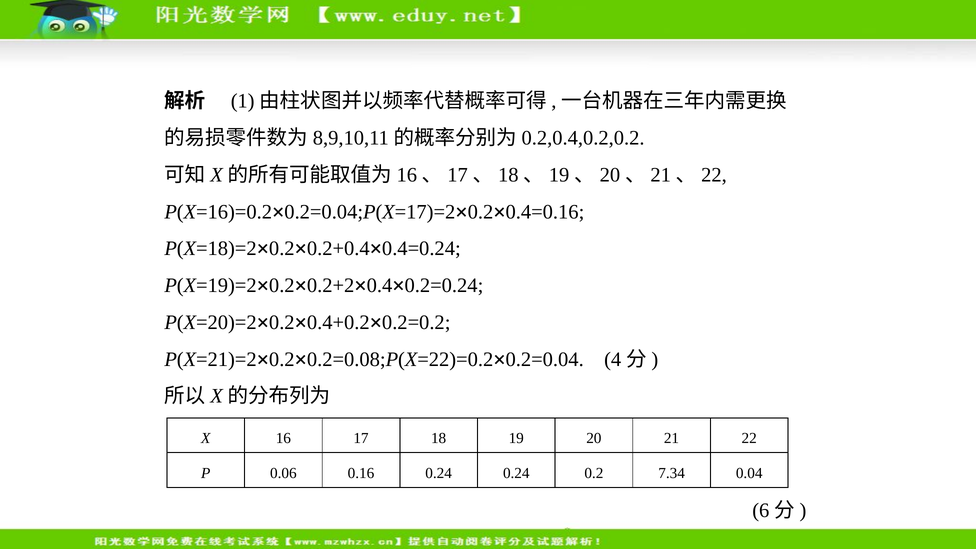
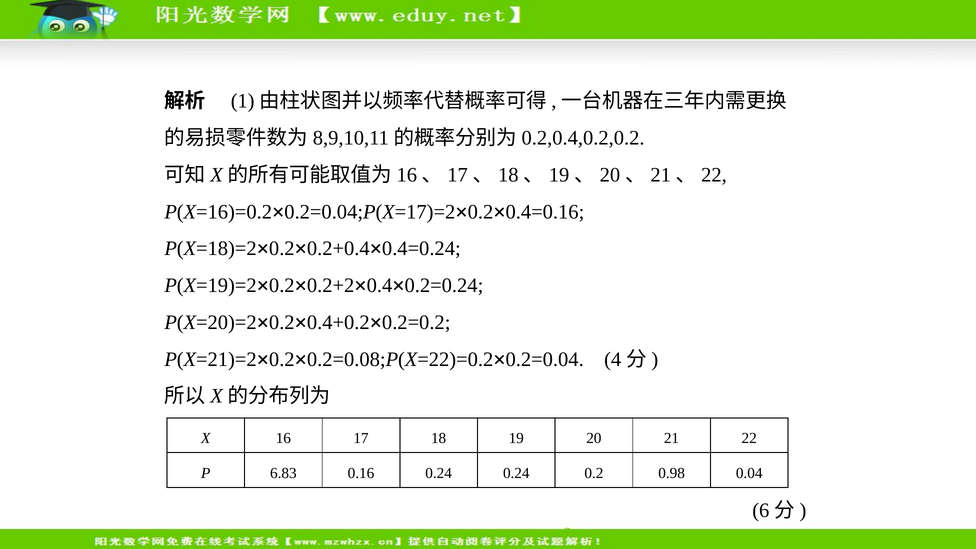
0.06: 0.06 -> 6.83
7.34: 7.34 -> 0.98
